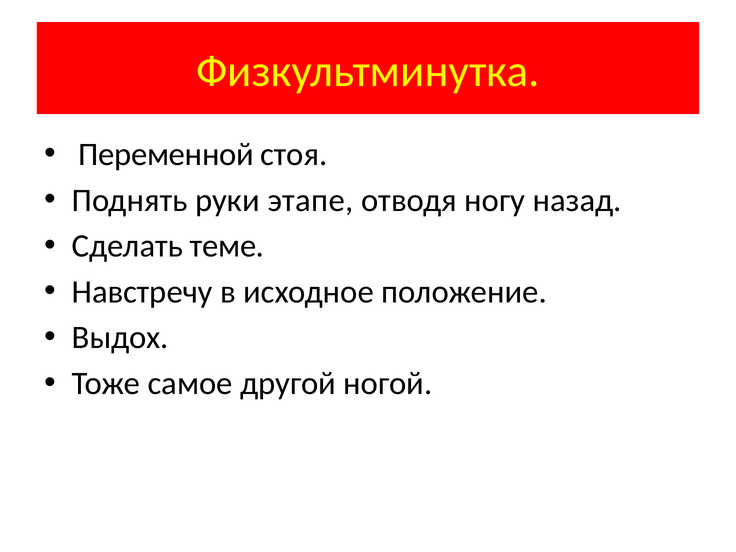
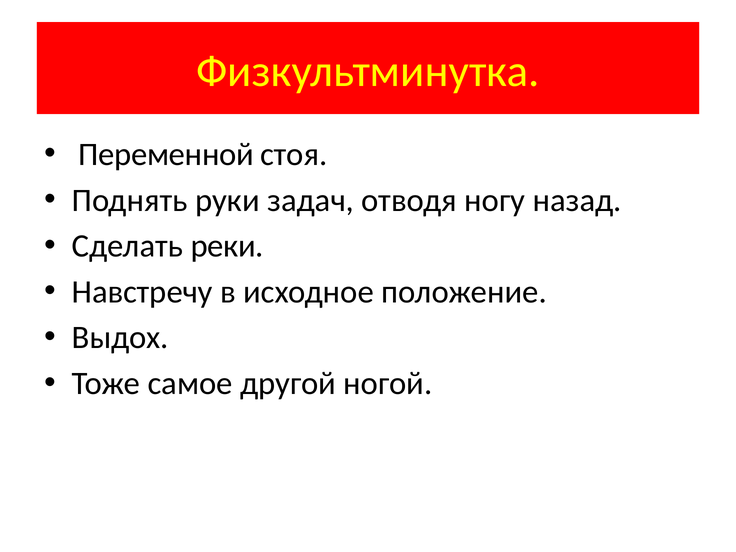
этапе: этапе -> задач
теме: теме -> реки
